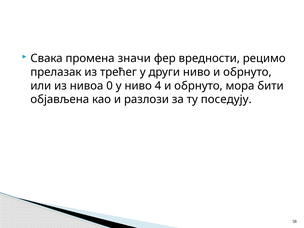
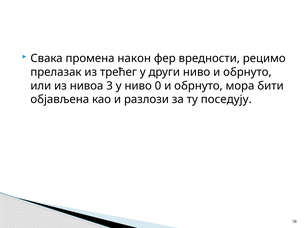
значи: значи -> након
0: 0 -> 3
4: 4 -> 0
